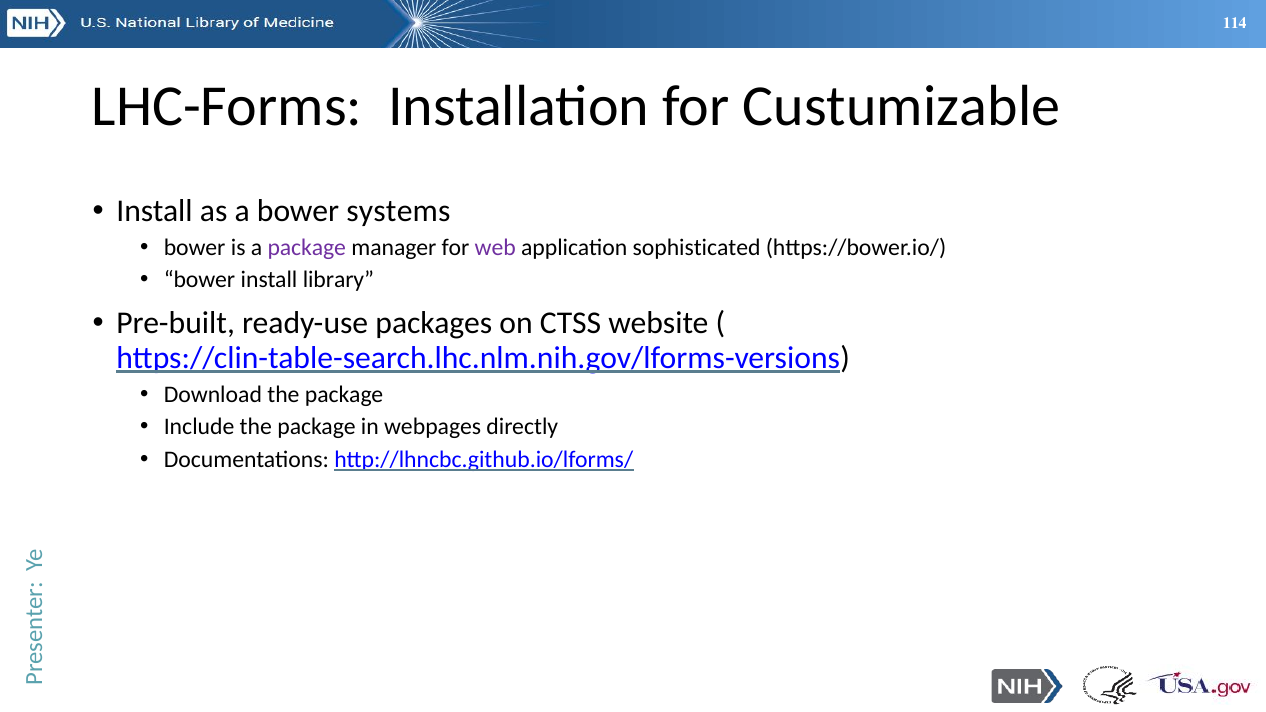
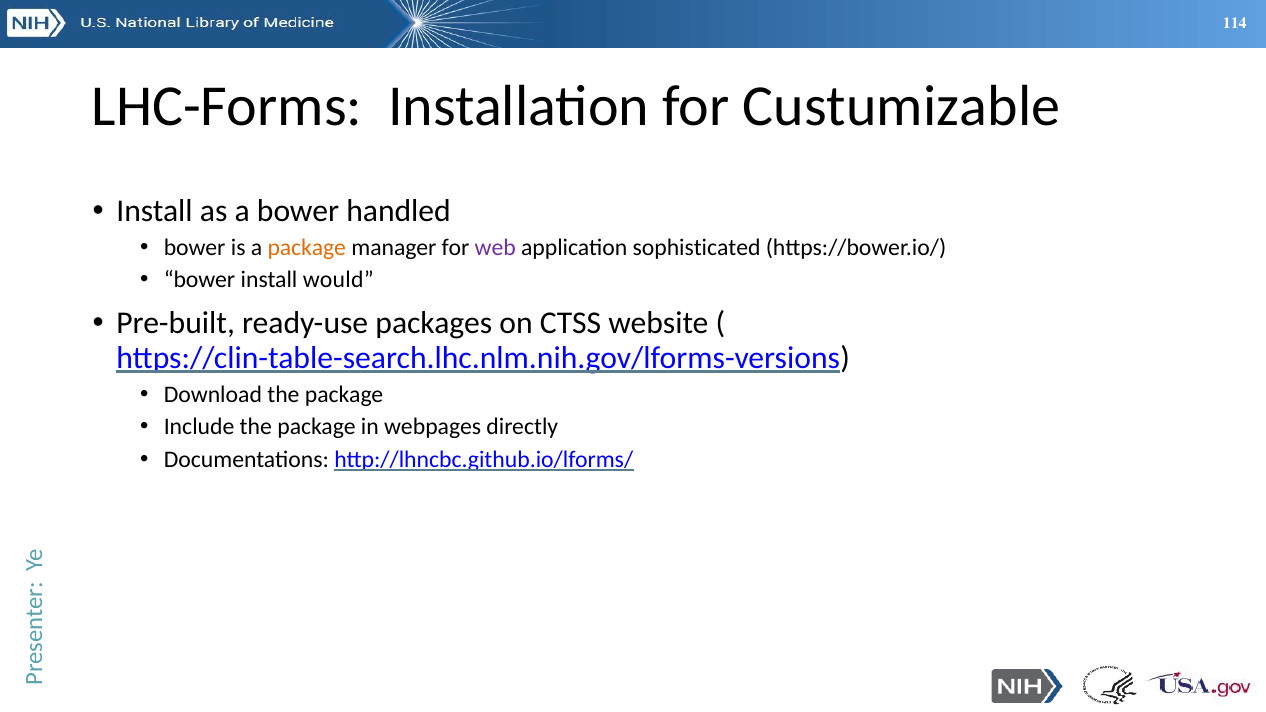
systems: systems -> handled
package at (307, 248) colour: purple -> orange
library: library -> would
